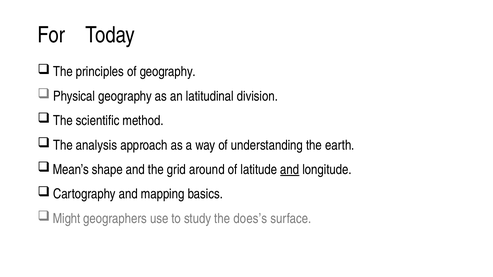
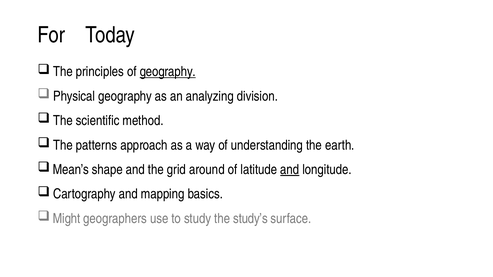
geography at (168, 72) underline: none -> present
latitudinal: latitudinal -> analyzing
analysis: analysis -> patterns
does’s: does’s -> study’s
